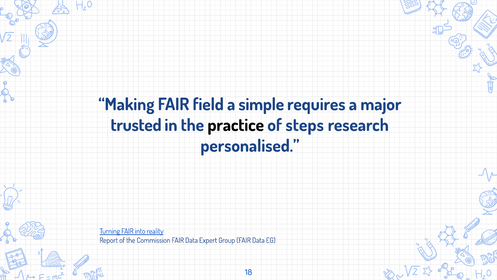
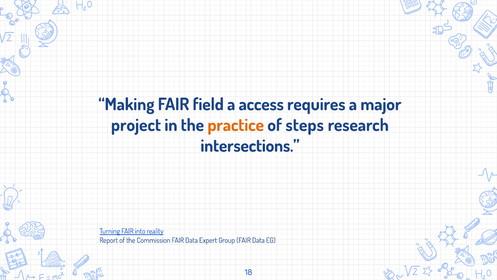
simple: simple -> access
trusted: trusted -> project
practice colour: black -> orange
personalised: personalised -> intersections
